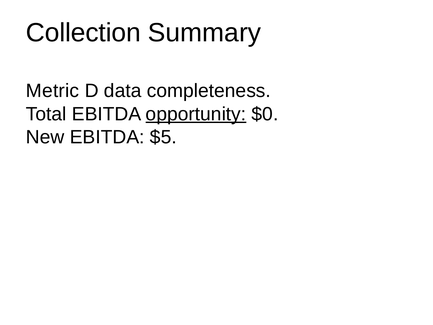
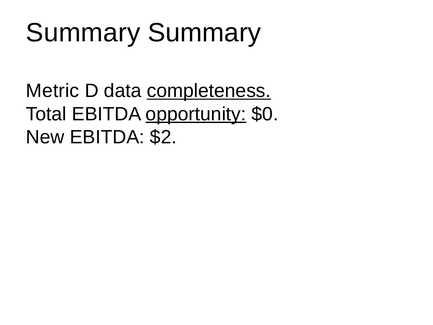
Collection at (83, 33): Collection -> Summary
completeness underline: none -> present
$5: $5 -> $2
